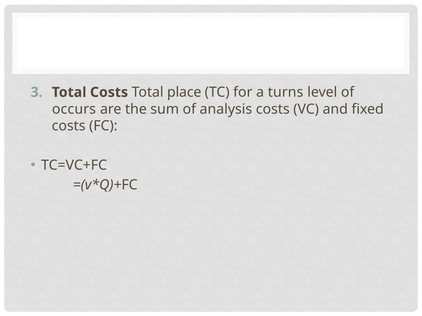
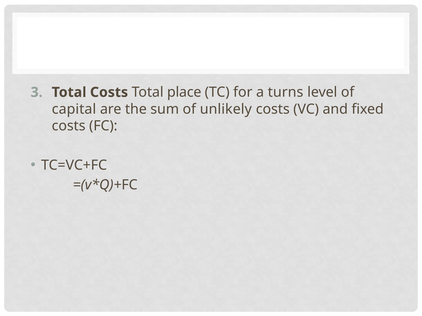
occurs: occurs -> capital
analysis: analysis -> unlikely
